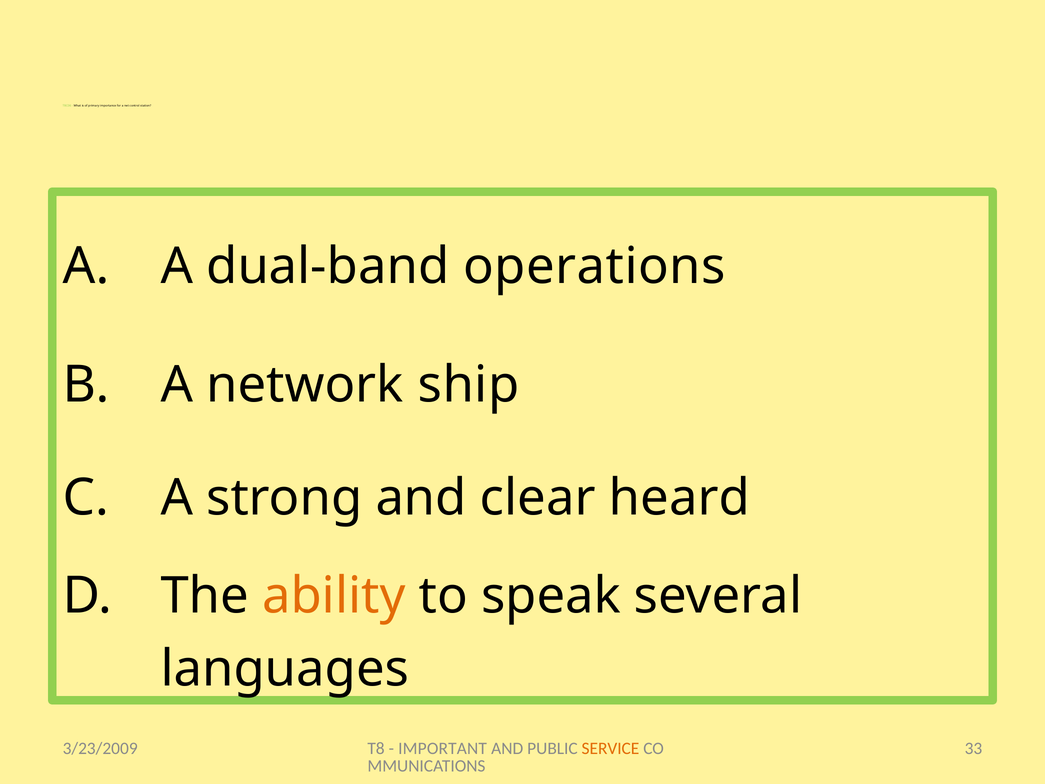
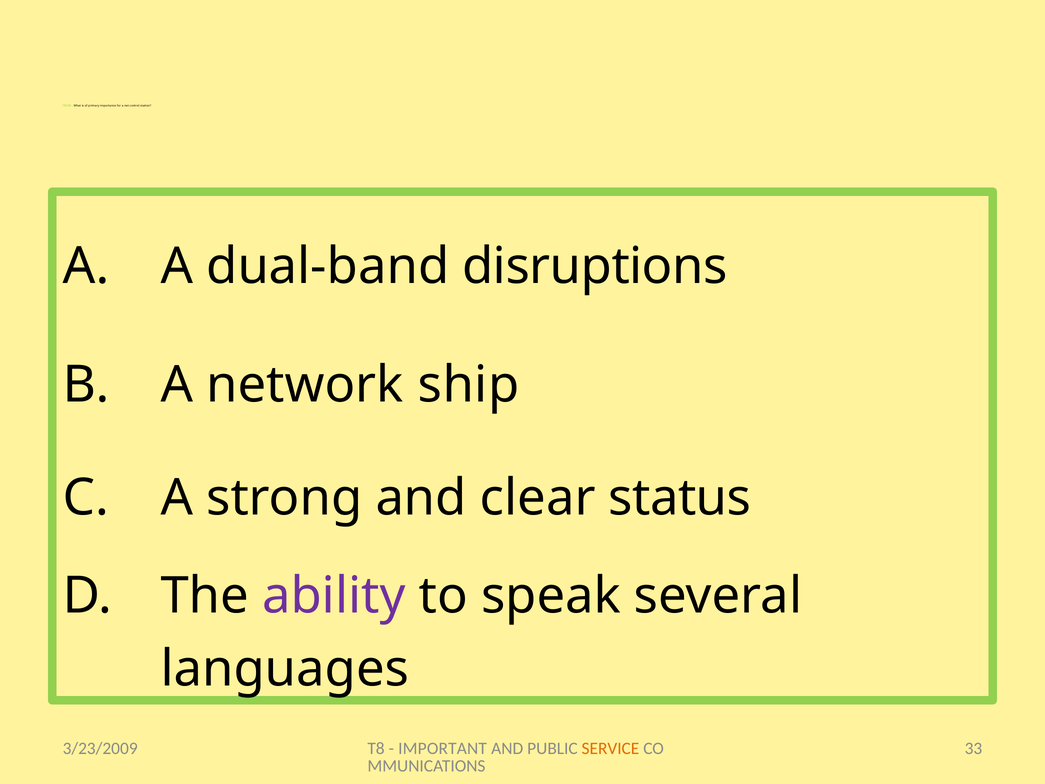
operations: operations -> disruptions
heard: heard -> status
ability colour: orange -> purple
